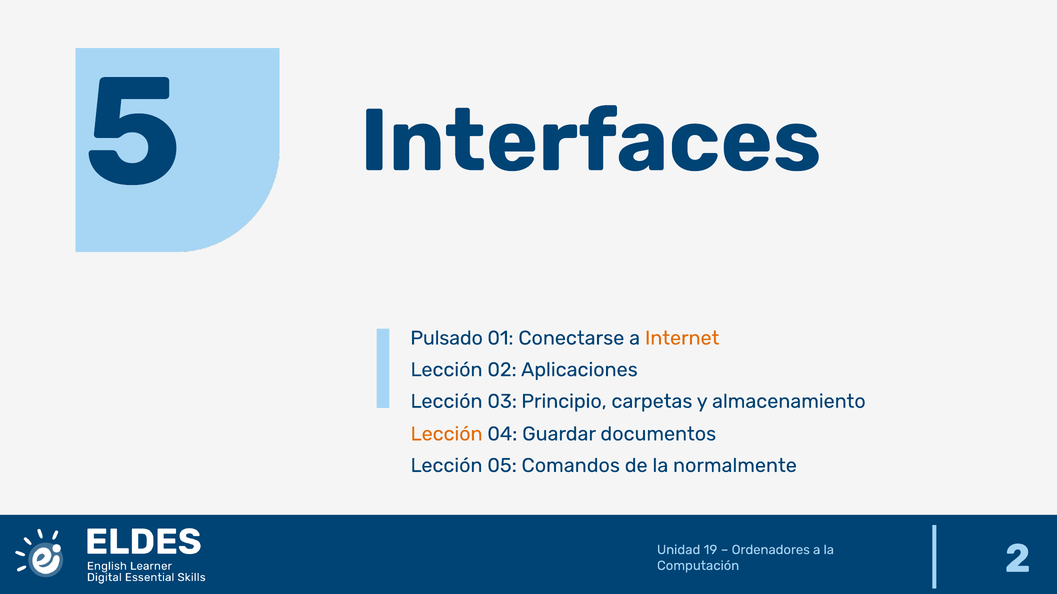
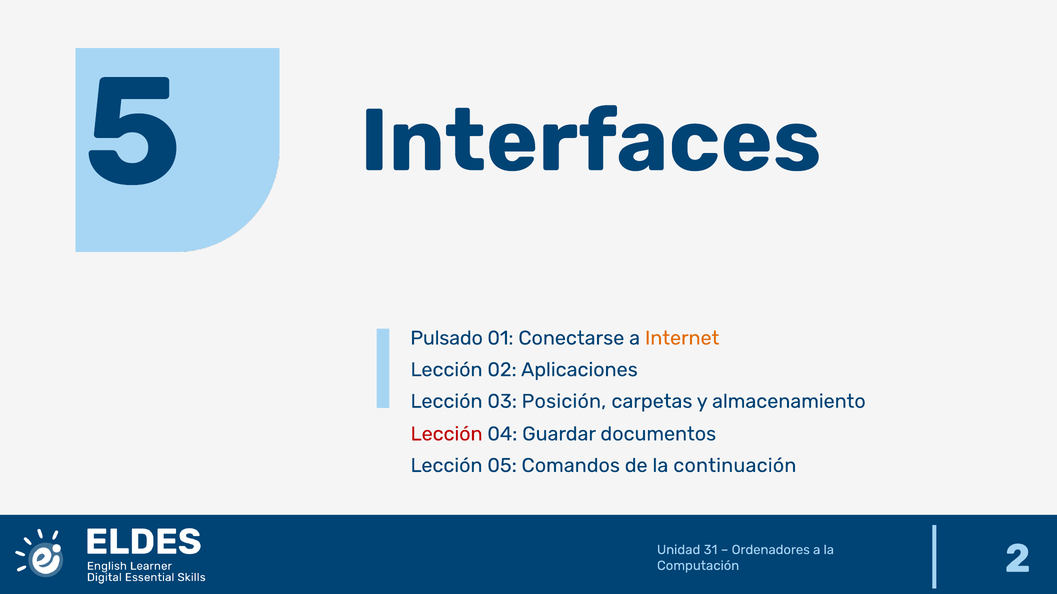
Principio: Principio -> Posición
Lección at (447, 434) colour: orange -> red
normalmente: normalmente -> continuación
19: 19 -> 31
